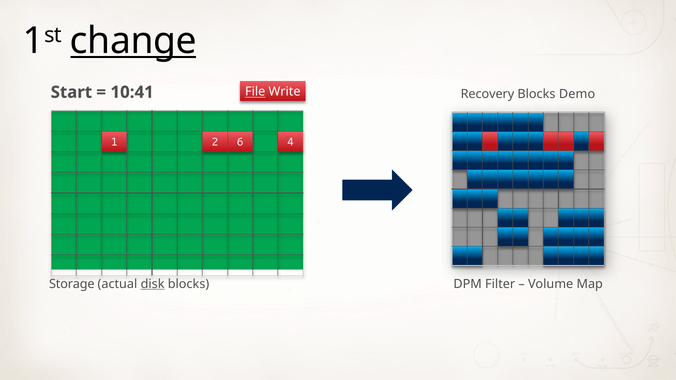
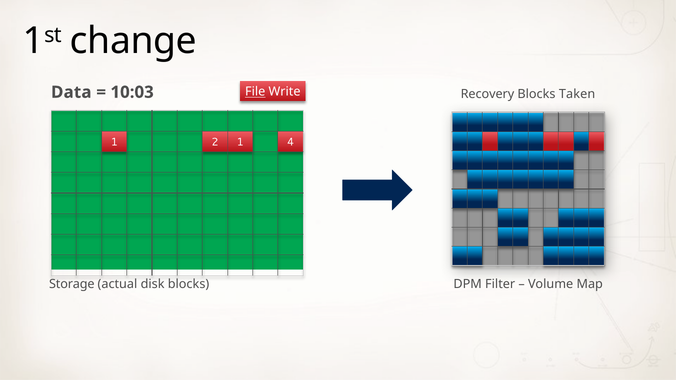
change underline: present -> none
Demo: Demo -> Taken
Start: Start -> Data
10:41: 10:41 -> 10:03
2 6: 6 -> 1
disk underline: present -> none
